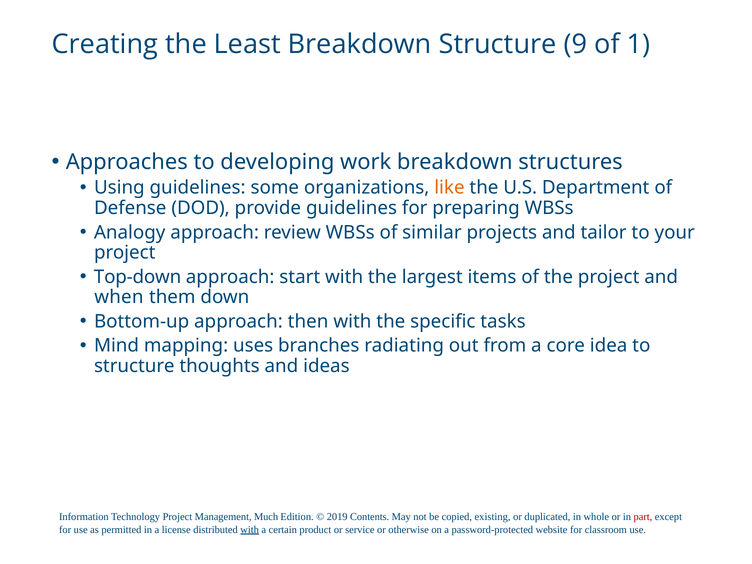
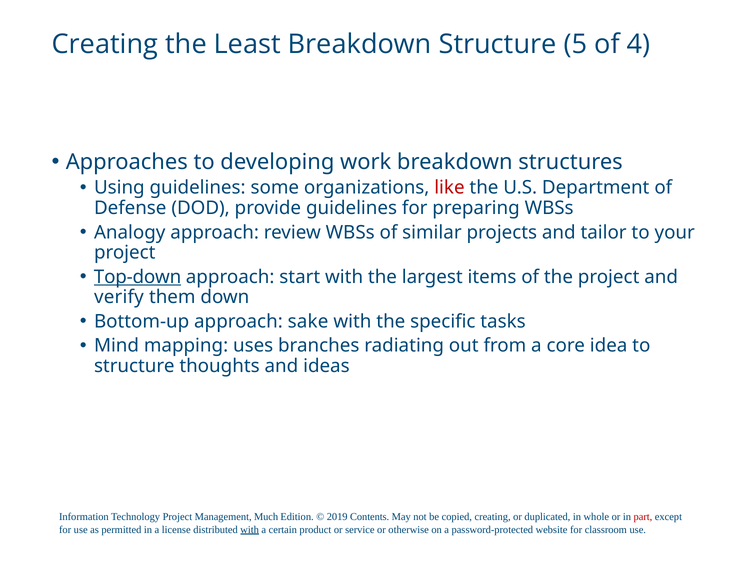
9: 9 -> 5
1: 1 -> 4
like colour: orange -> red
Top-down underline: none -> present
when: when -> verify
then: then -> sake
copied existing: existing -> creating
